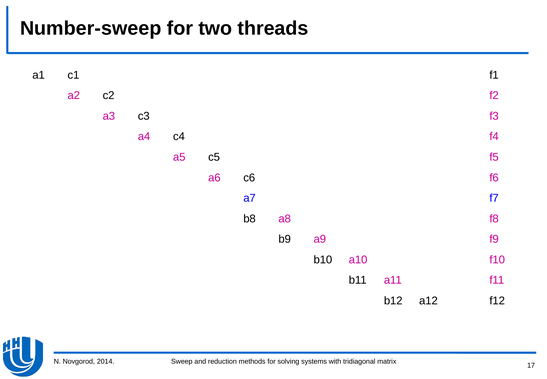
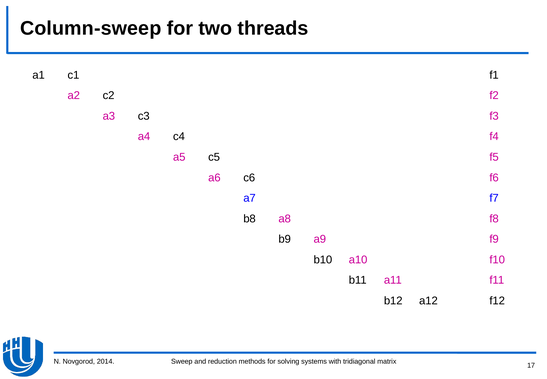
Number-sweep: Number-sweep -> Column-sweep
